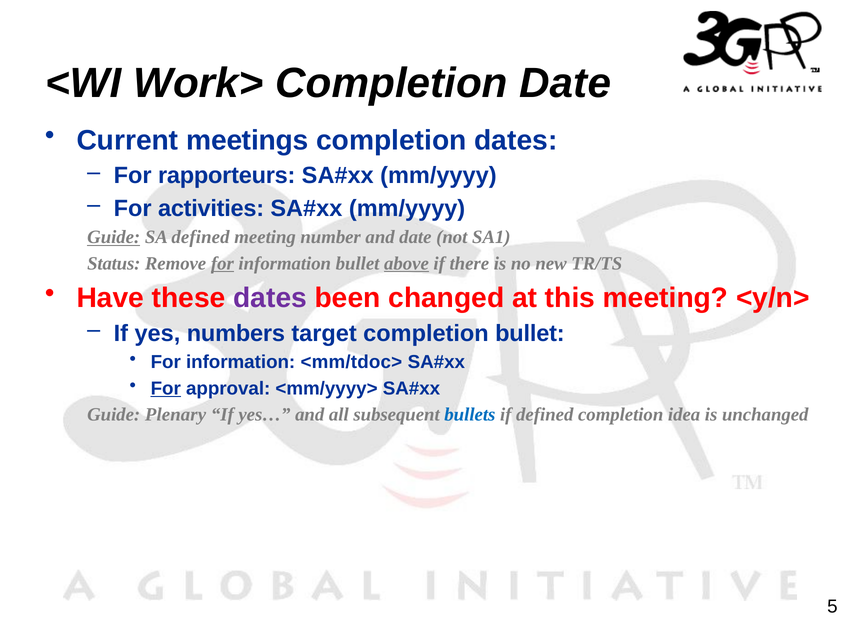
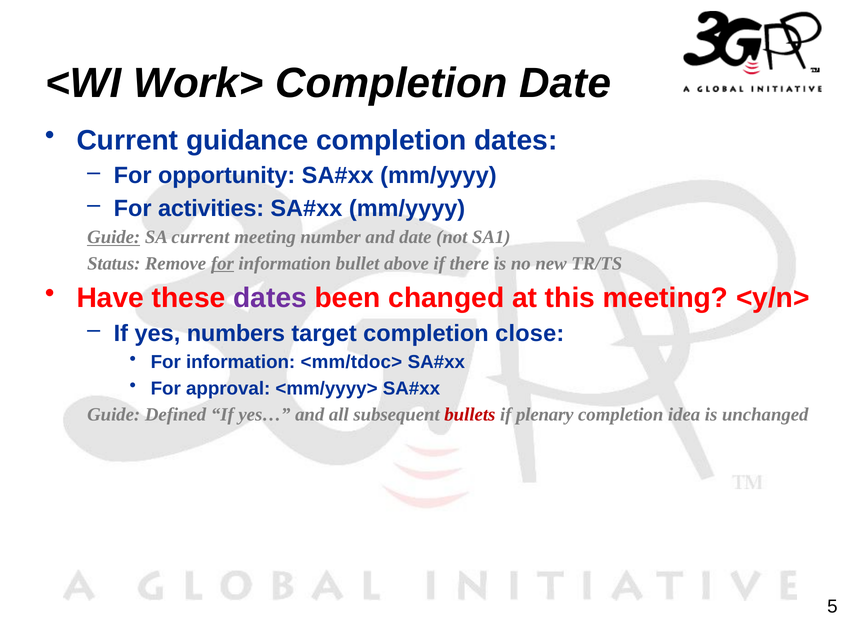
meetings: meetings -> guidance
rapporteurs: rapporteurs -> opportunity
SA defined: defined -> current
above underline: present -> none
completion bullet: bullet -> close
For at (166, 389) underline: present -> none
Plenary: Plenary -> Defined
bullets colour: blue -> red
if defined: defined -> plenary
